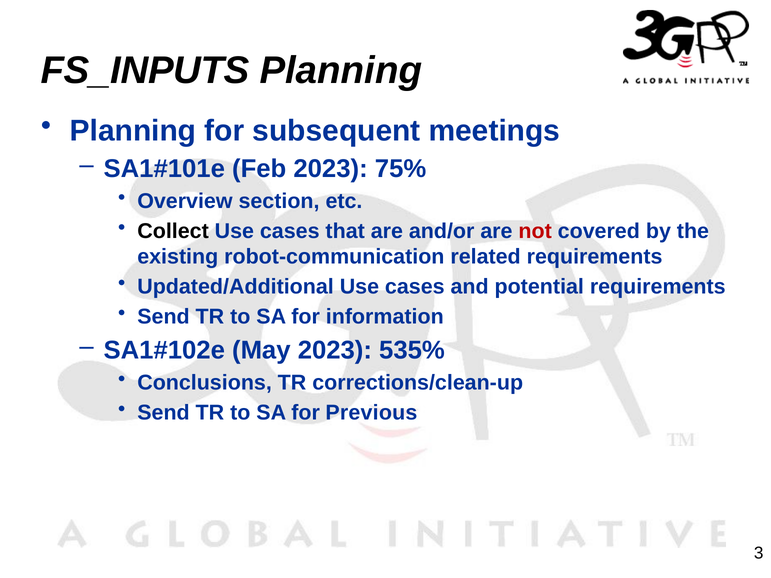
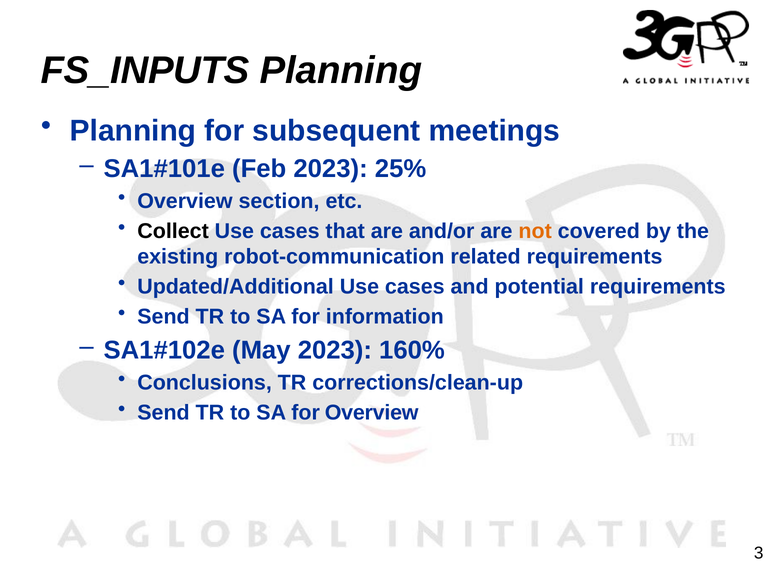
75%: 75% -> 25%
not colour: red -> orange
535%: 535% -> 160%
for Previous: Previous -> Overview
